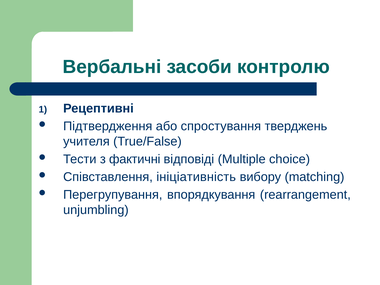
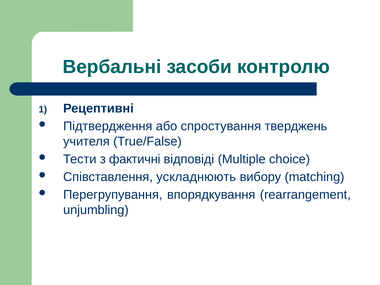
ініціативність: ініціативність -> ускладнюють
